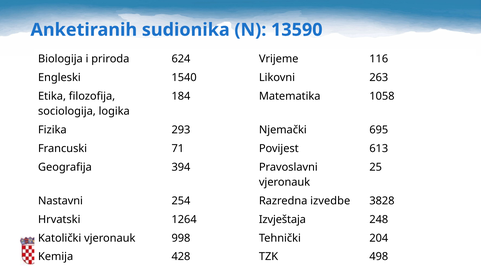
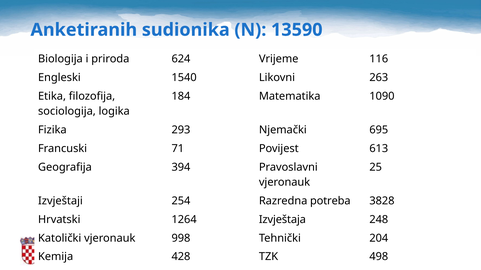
1058: 1058 -> 1090
Nastavni: Nastavni -> Izvještaji
izvedbe: izvedbe -> potreba
